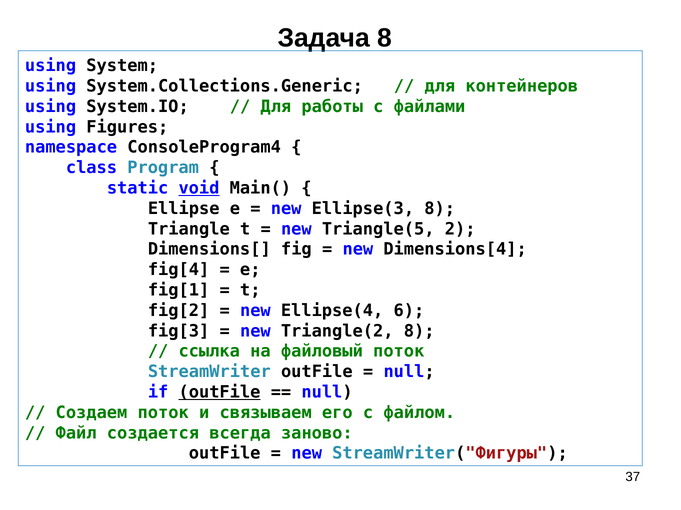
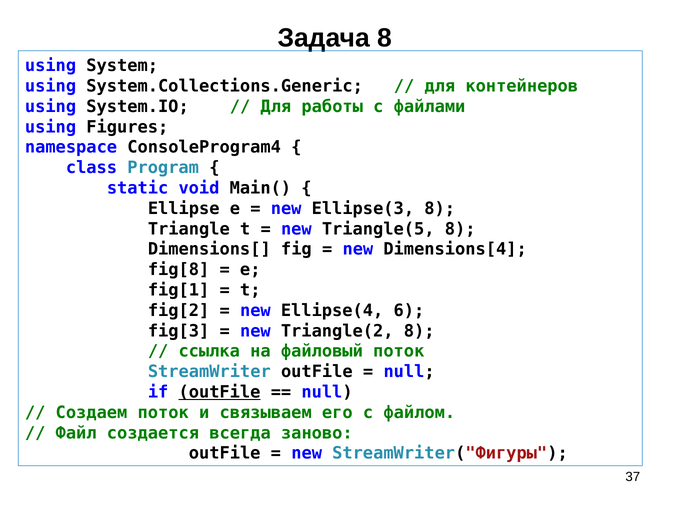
void underline: present -> none
Triangle(5 2: 2 -> 8
fig[4: fig[4 -> fig[8
